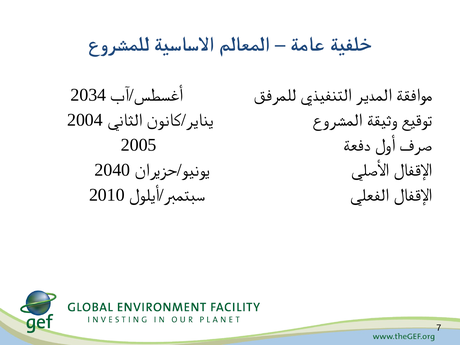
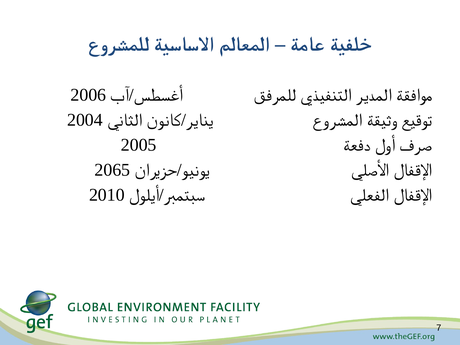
2034: 2034 -> 2006
2040: 2040 -> 2065
